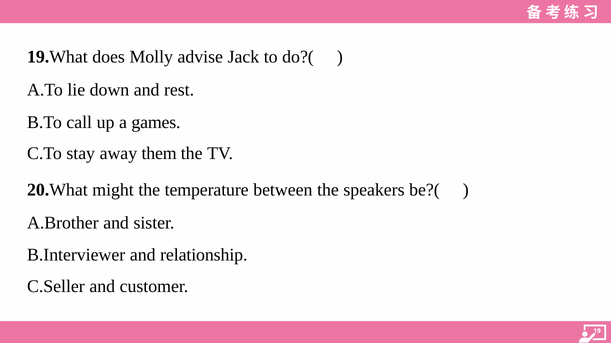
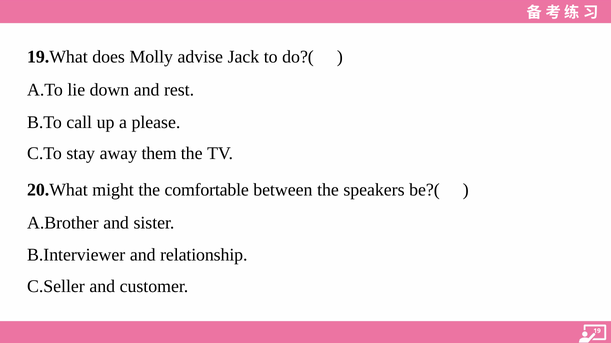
games: games -> please
temperature: temperature -> comfortable
